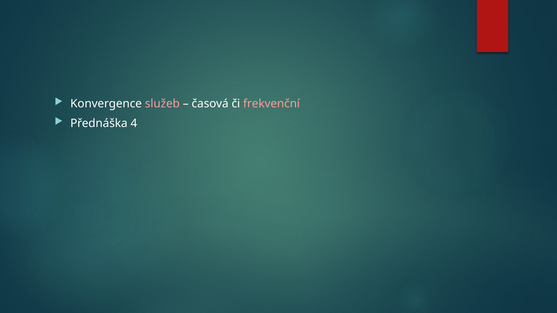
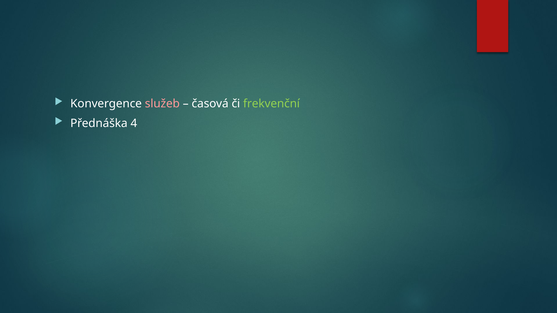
frekvenční colour: pink -> light green
